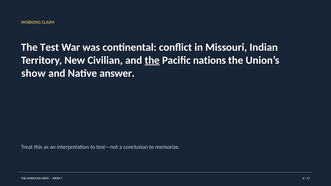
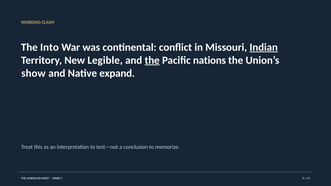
Test: Test -> Into
Indian underline: none -> present
Civilian: Civilian -> Legible
answer: answer -> expand
